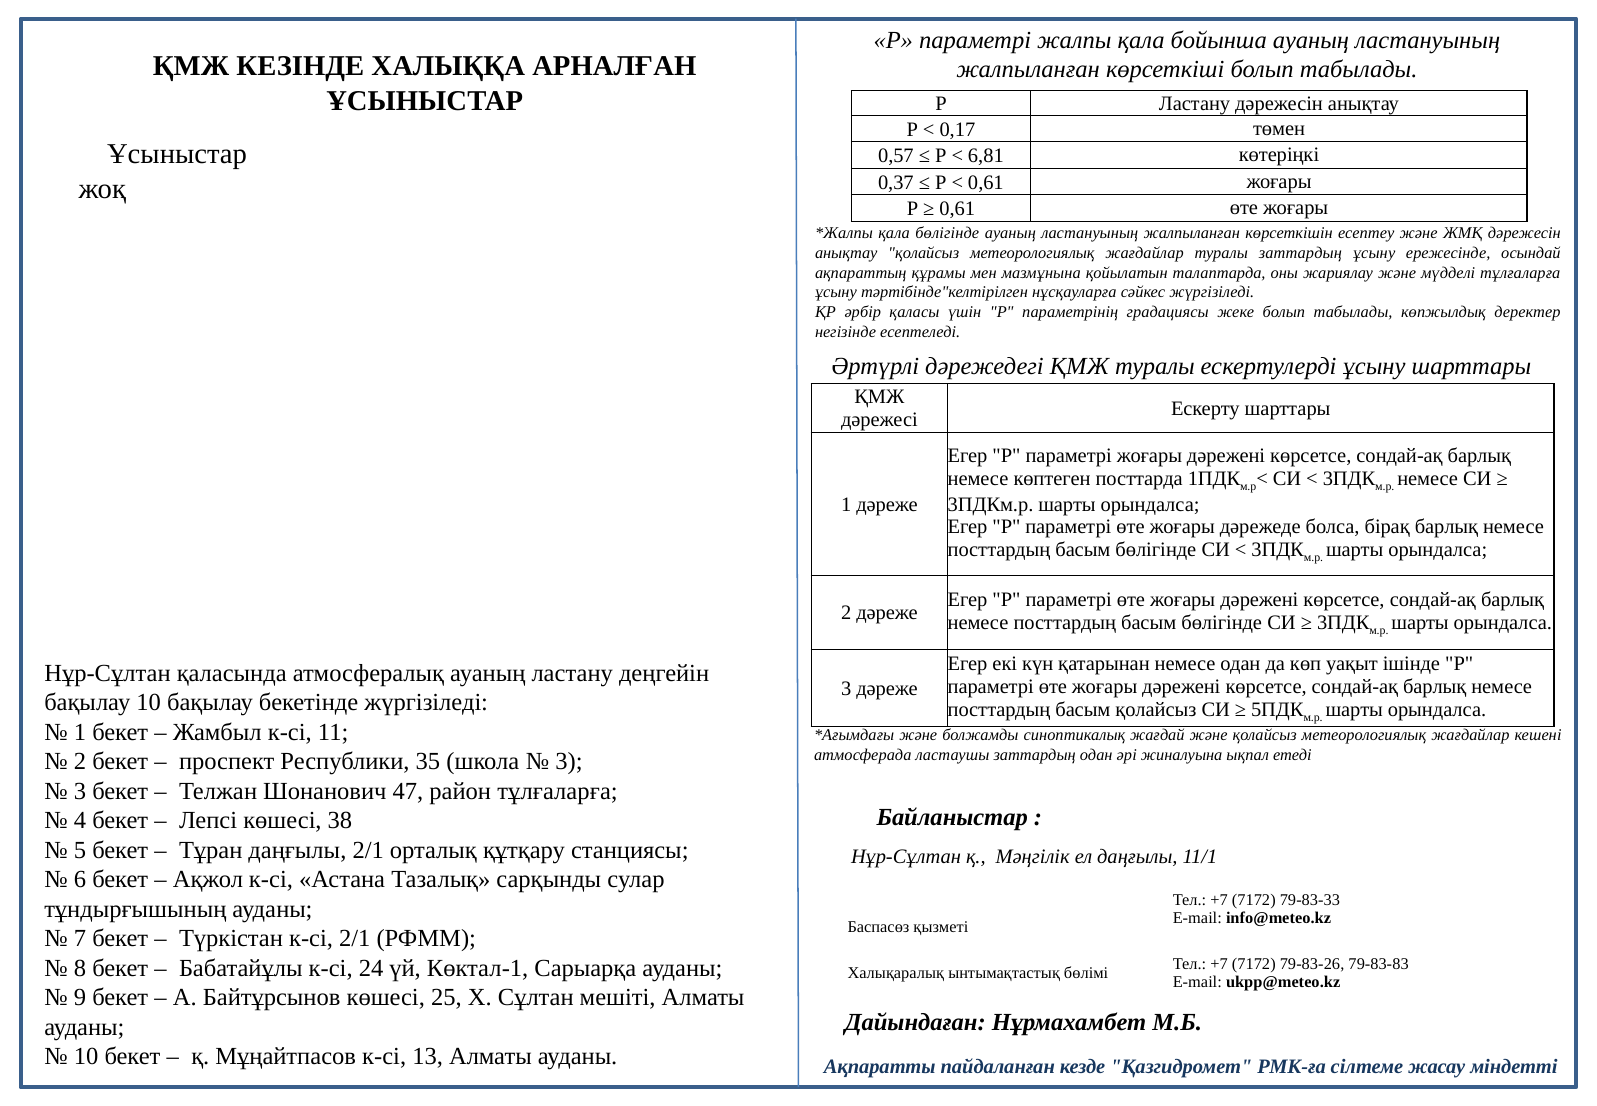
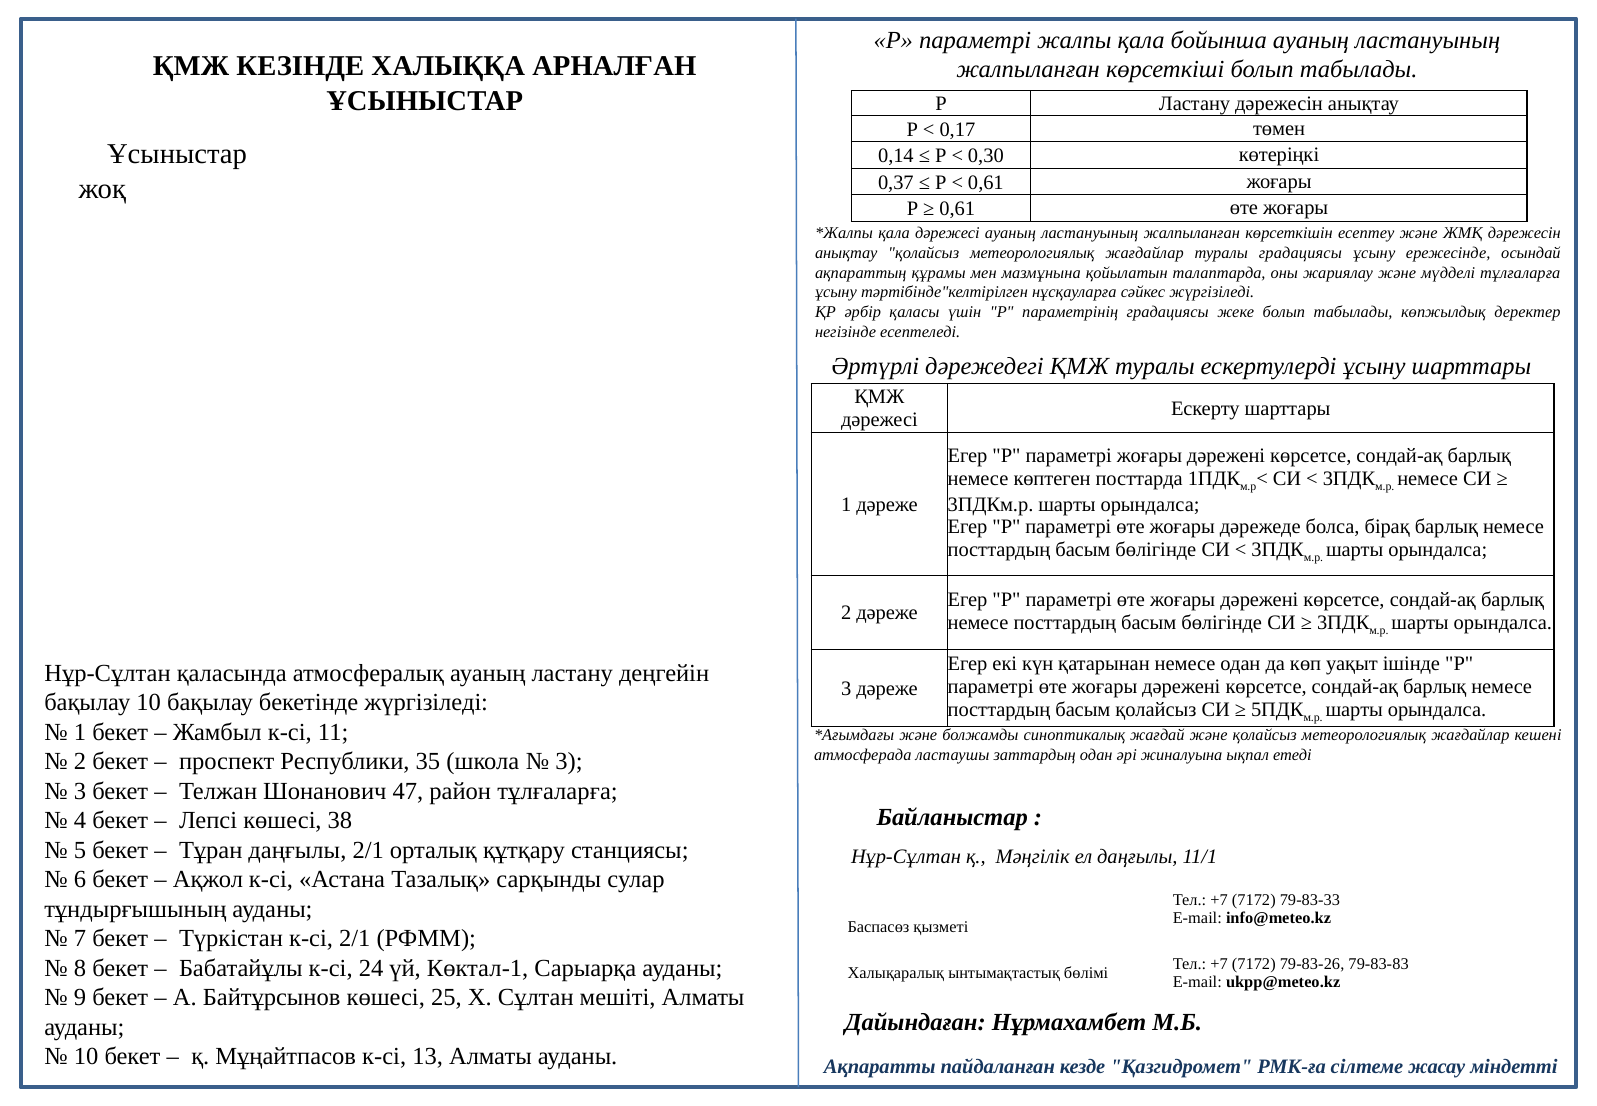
0,57: 0,57 -> 0,14
6,81: 6,81 -> 0,30
қала бөлігінде: бөлігінде -> дәрежесі
туралы заттардың: заттардың -> градациясы
